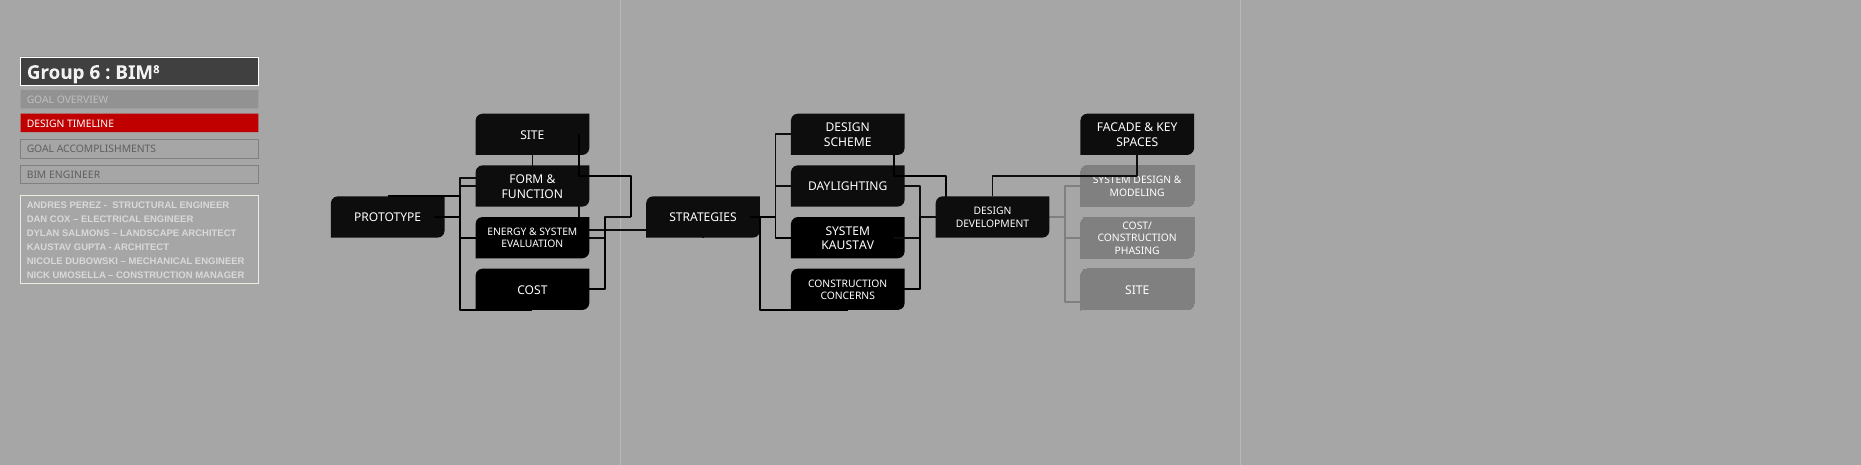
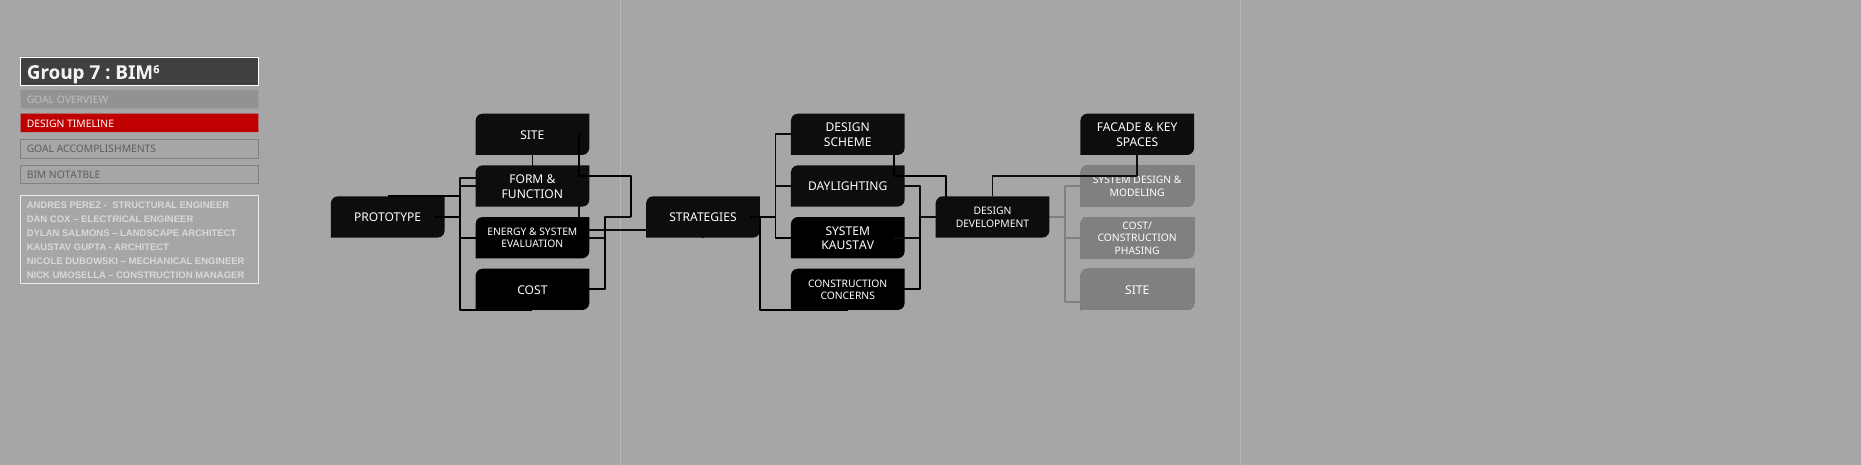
6: 6 -> 7
8: 8 -> 6
BIM ENGINEER: ENGINEER -> NOTATBLE
